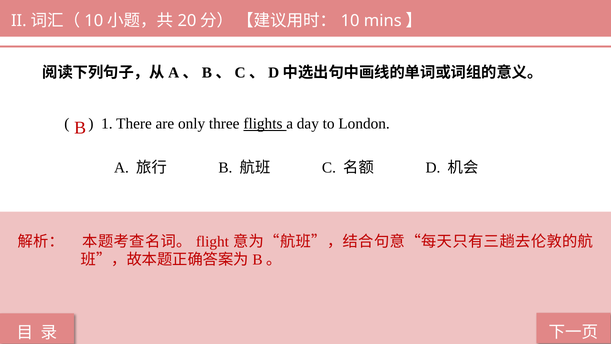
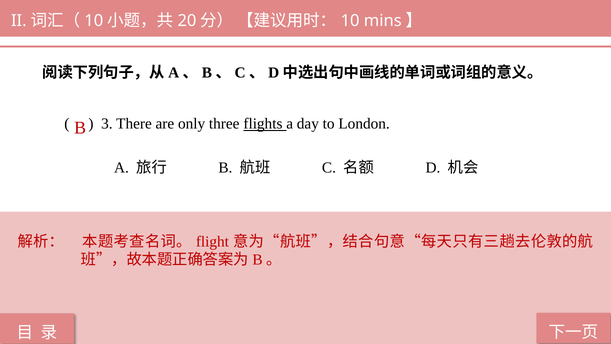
1: 1 -> 3
